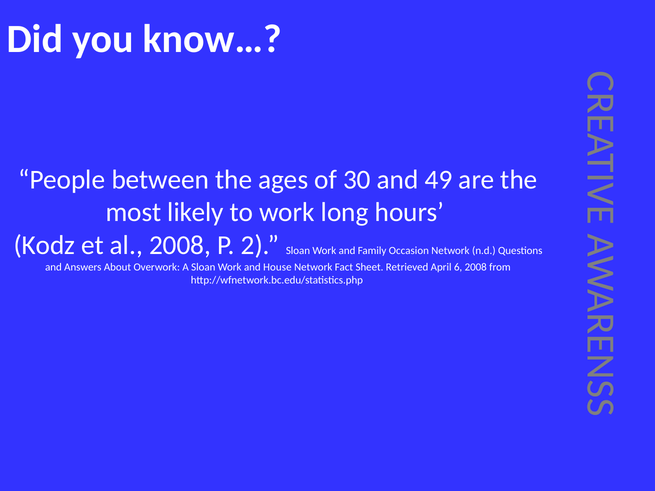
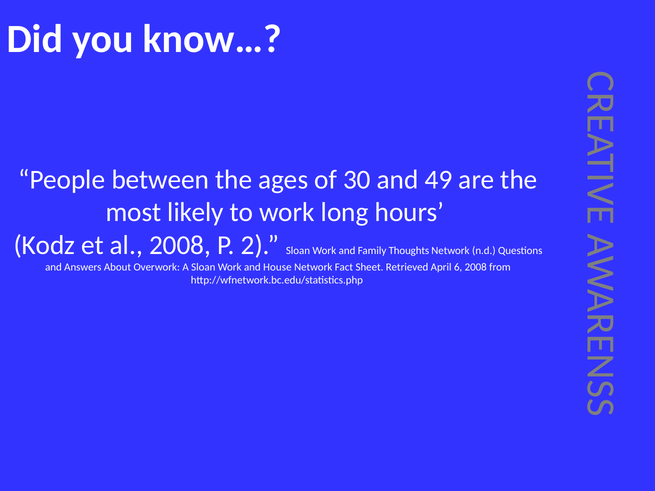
Occasion: Occasion -> Thoughts
